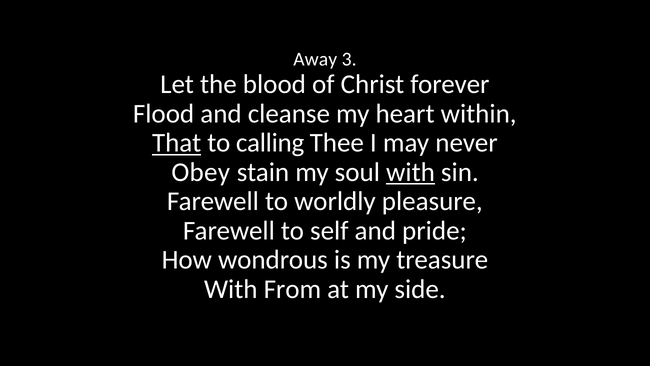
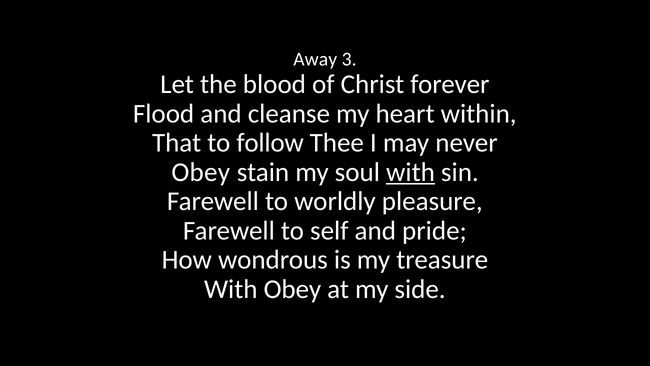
That underline: present -> none
calling: calling -> follow
With From: From -> Obey
